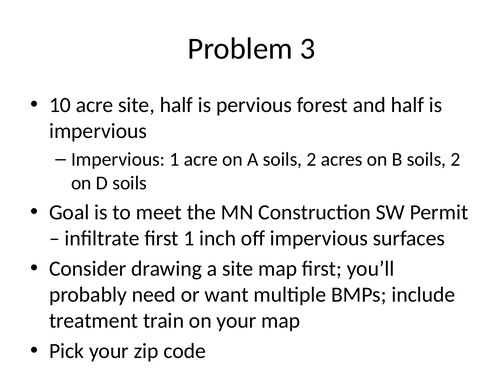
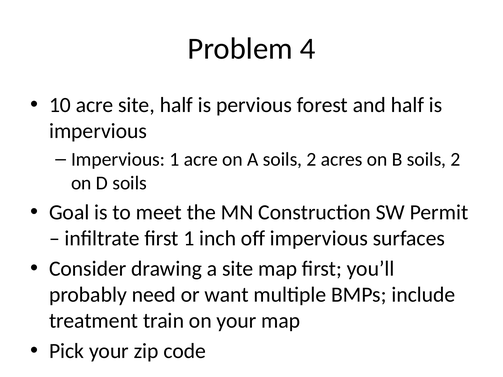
3: 3 -> 4
